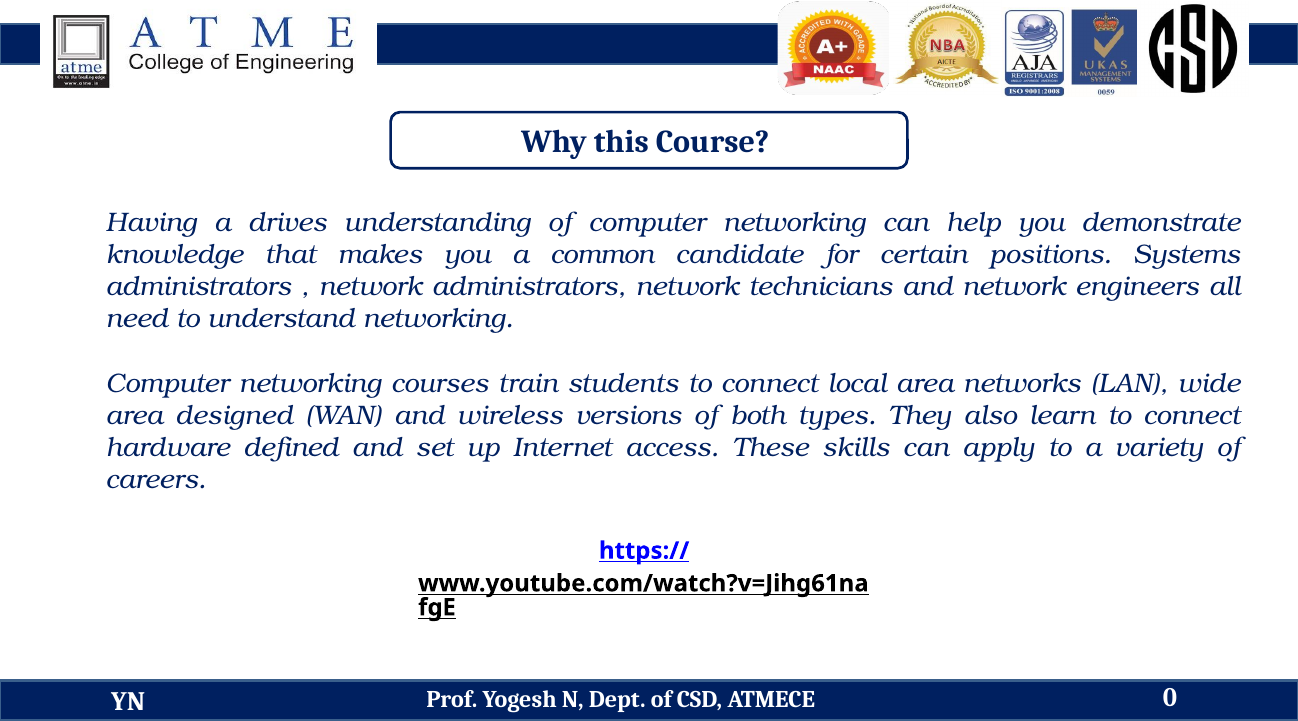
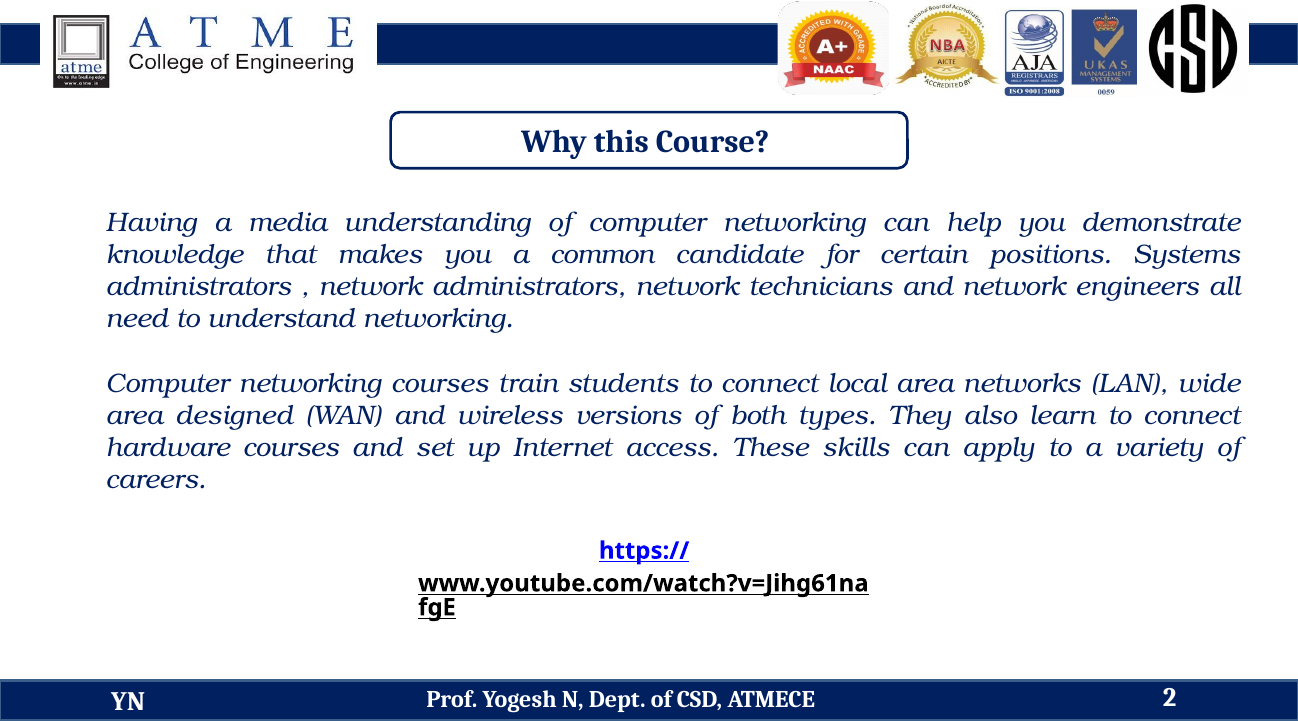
drives: drives -> media
hardware defined: defined -> courses
0: 0 -> 2
